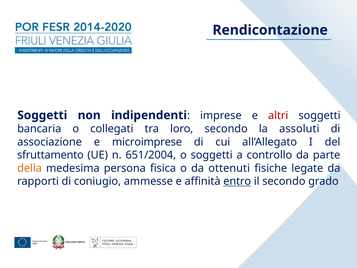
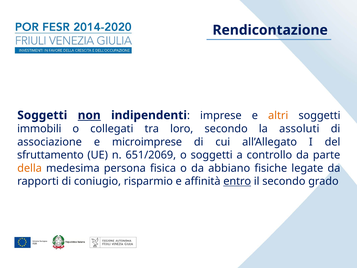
non underline: none -> present
altri colour: red -> orange
bancaria: bancaria -> immobili
651/2004: 651/2004 -> 651/2069
ottenuti: ottenuti -> abbiano
ammesse: ammesse -> risparmio
